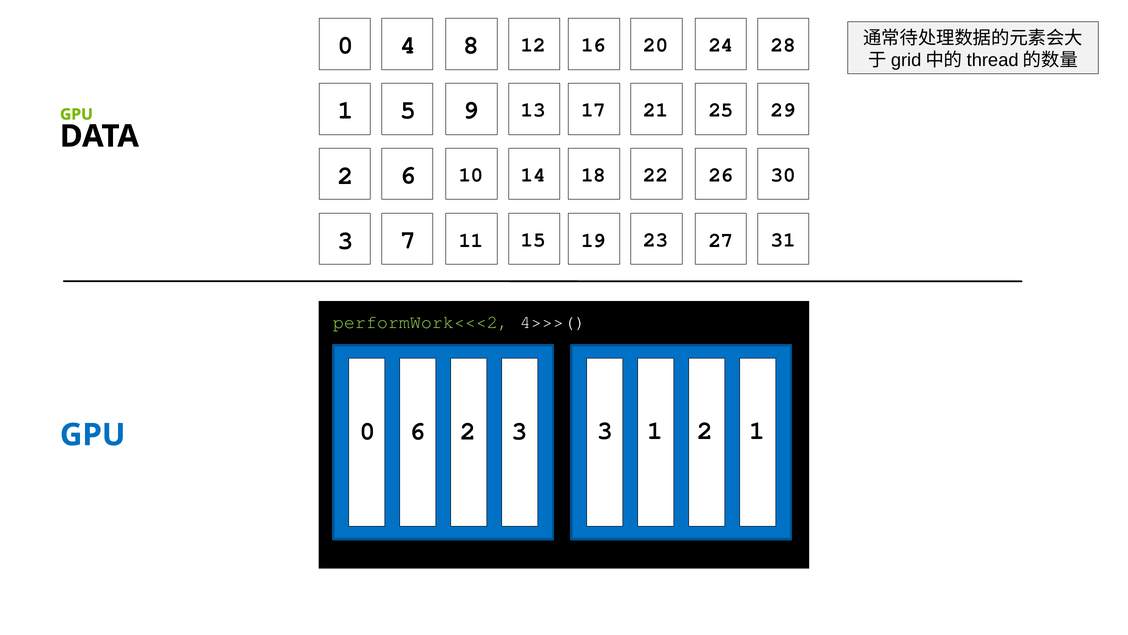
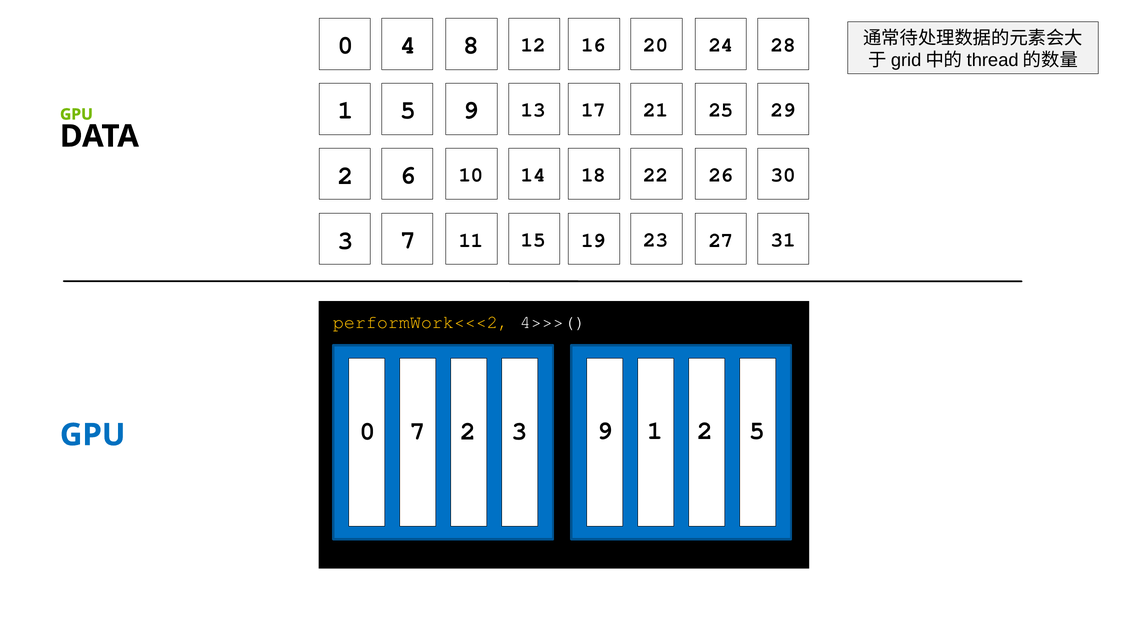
performWork<<<2 colour: light green -> yellow
0 6: 6 -> 7
3 3: 3 -> 9
2 1: 1 -> 5
